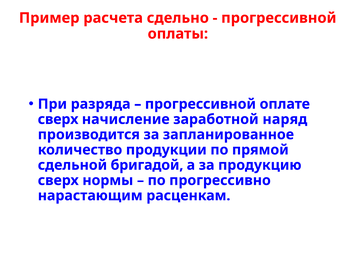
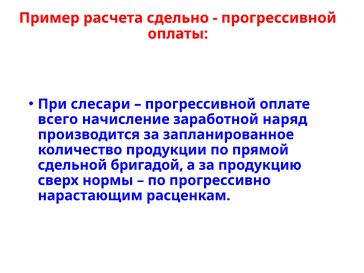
разряда: разряда -> слесари
сверх at (58, 119): сверх -> всего
